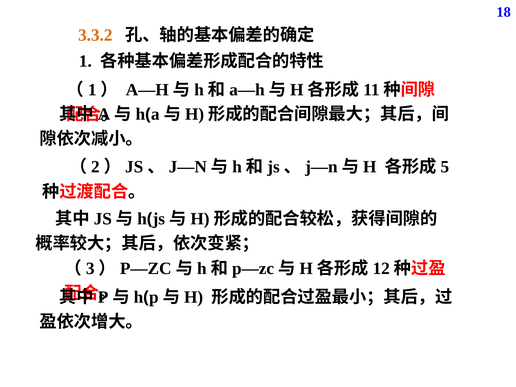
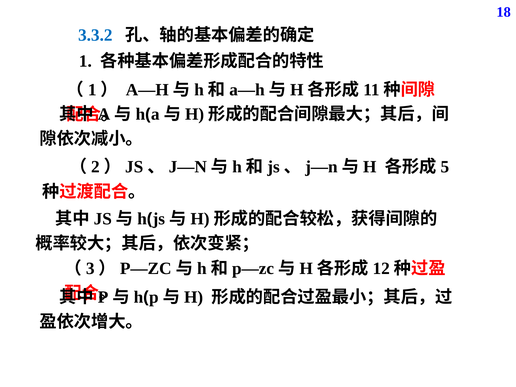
3.3.2 colour: orange -> blue
